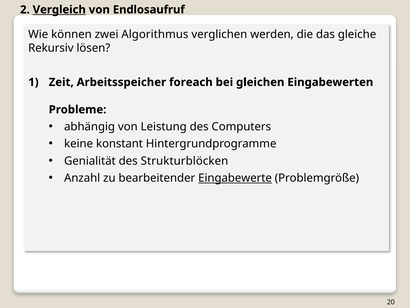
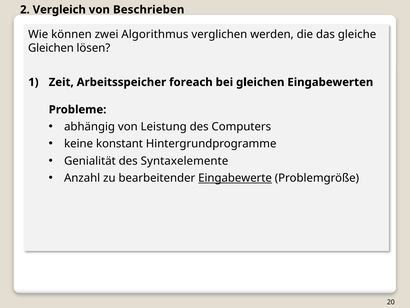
Vergleich underline: present -> none
Endlosaufruf: Endlosaufruf -> Beschrieben
Rekursiv at (51, 48): Rekursiv -> Gleichen
Strukturblöcken: Strukturblöcken -> Syntaxelemente
